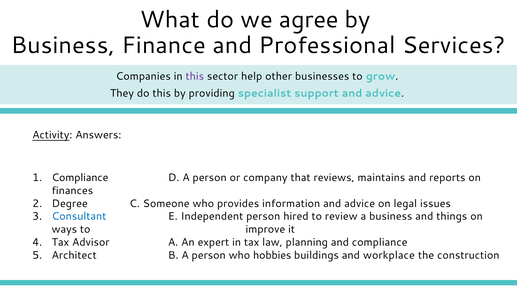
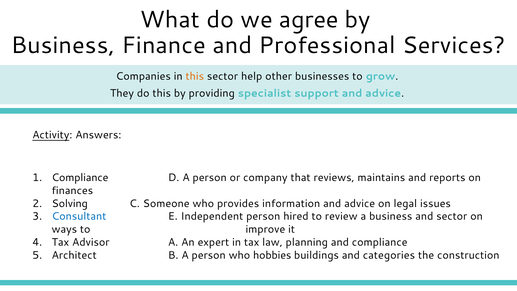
this at (195, 76) colour: purple -> orange
Degree: Degree -> Solving
and things: things -> sector
workplace: workplace -> categories
